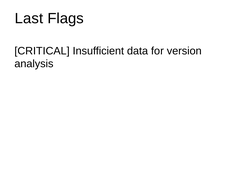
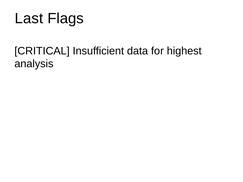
version: version -> highest
